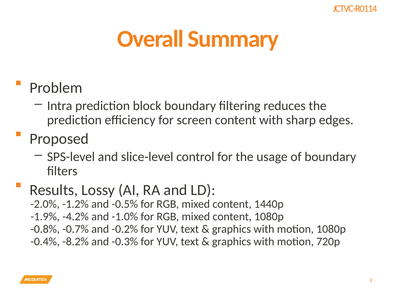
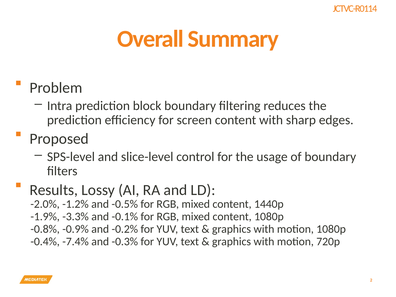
-4.2%: -4.2% -> -3.3%
-1.0%: -1.0% -> -0.1%
-0.7%: -0.7% -> -0.9%
-8.2%: -8.2% -> -7.4%
